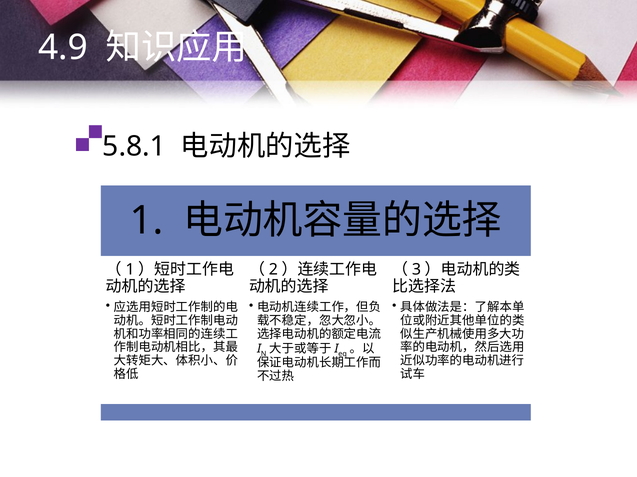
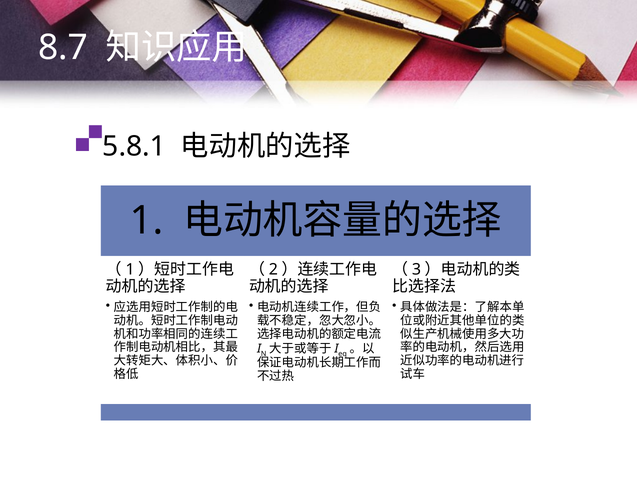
4.9: 4.9 -> 8.7
